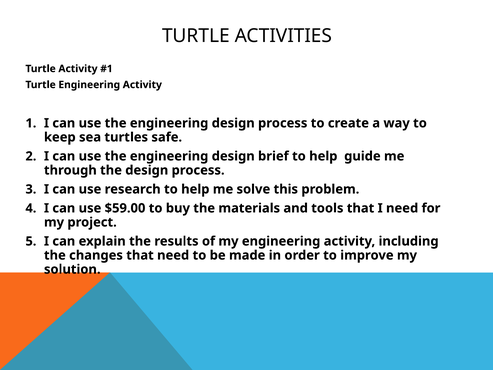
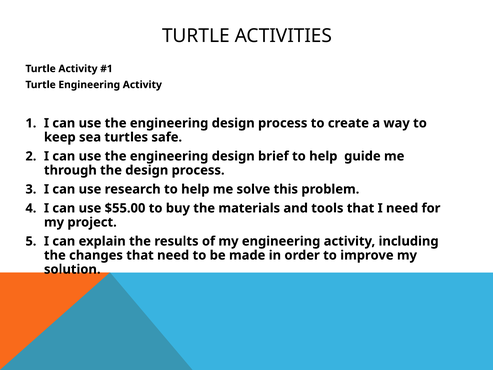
$59.00: $59.00 -> $55.00
